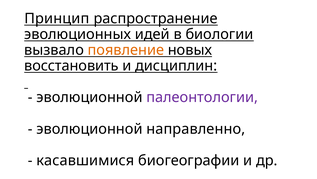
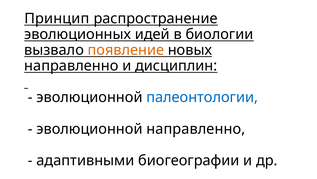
восстановить at (71, 66): восстановить -> направленно
палеонтологии colour: purple -> blue
касавшимися: касавшимися -> адаптивными
